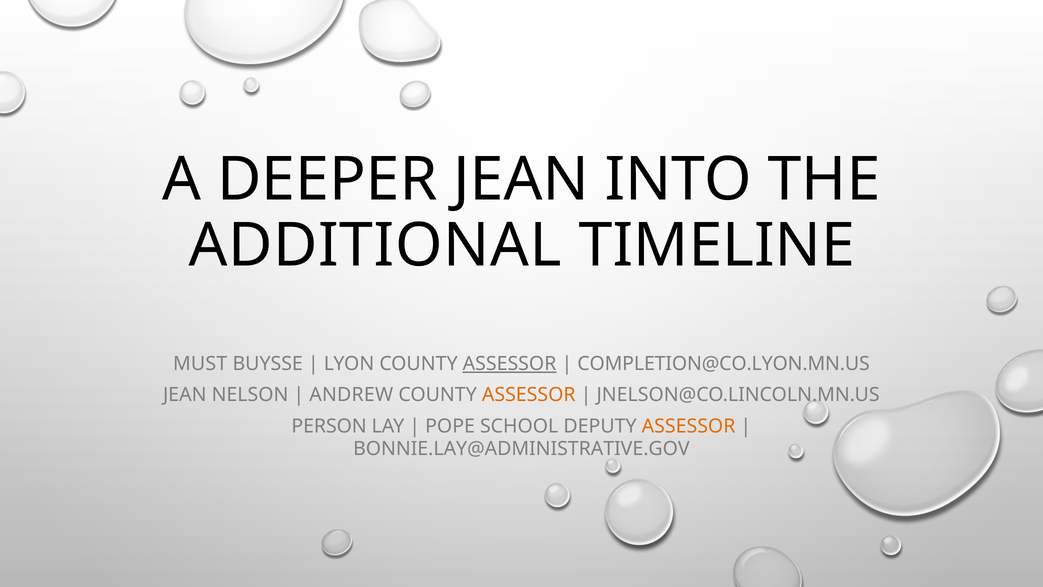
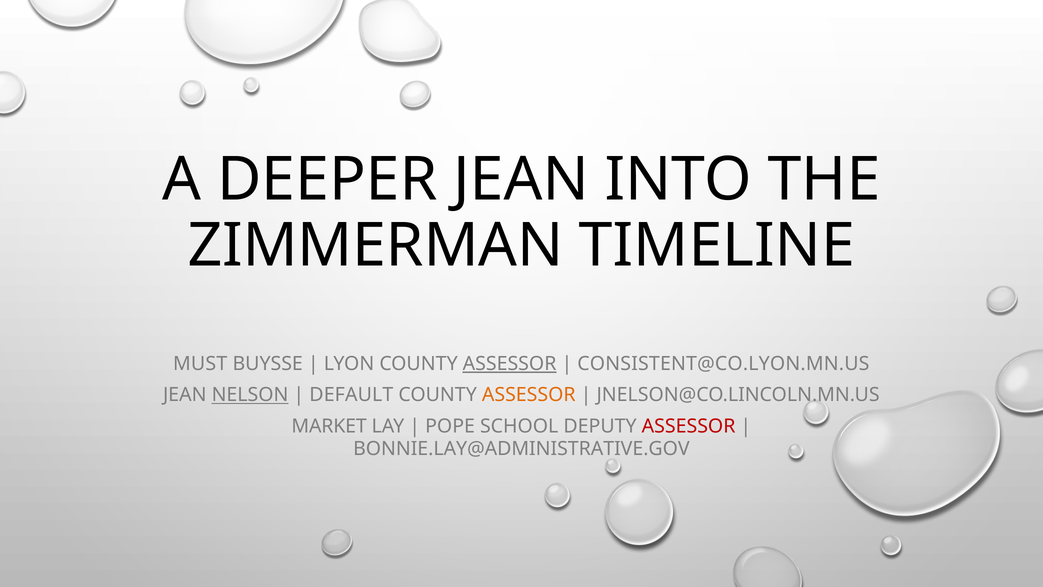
ADDITIONAL: ADDITIONAL -> ZIMMERMAN
COMPLETION@CO.LYON.MN.US: COMPLETION@CO.LYON.MN.US -> CONSISTENT@CO.LYON.MN.US
NELSON underline: none -> present
ANDREW: ANDREW -> DEFAULT
PERSON: PERSON -> MARKET
ASSESSOR at (689, 426) colour: orange -> red
